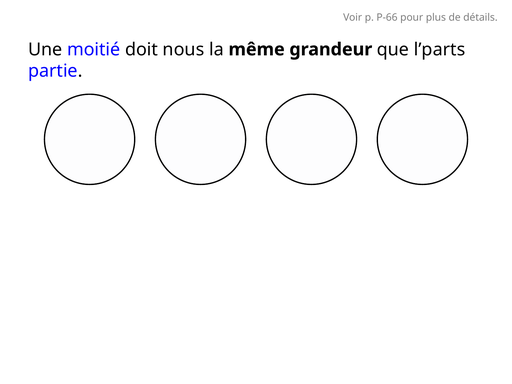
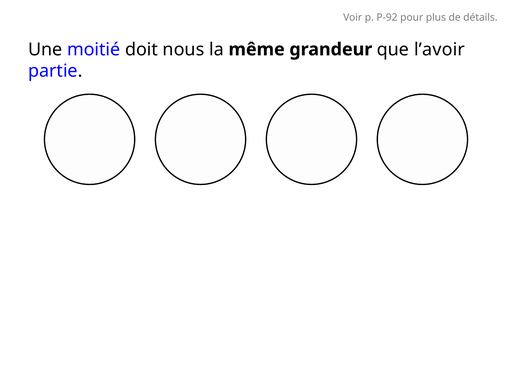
P-66: P-66 -> P-92
l’parts: l’parts -> l’avoir
